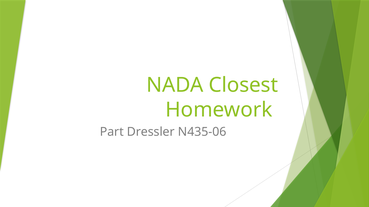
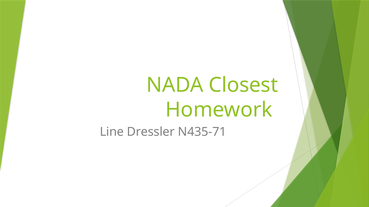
Part: Part -> Line
N435-06: N435-06 -> N435-71
